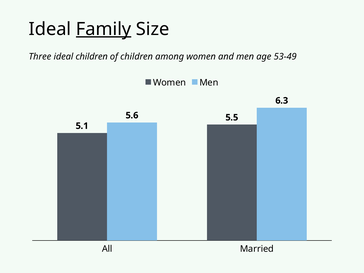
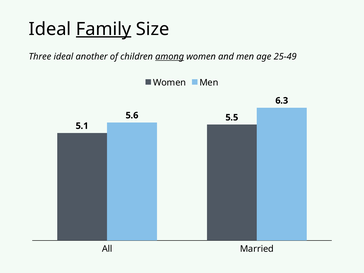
ideal children: children -> another
among underline: none -> present
53-49: 53-49 -> 25-49
